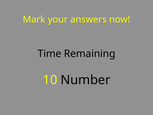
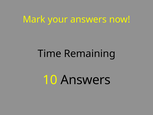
10 Number: Number -> Answers
